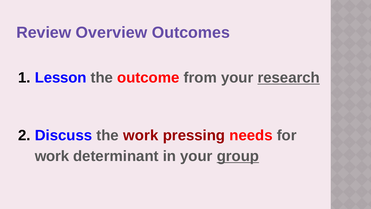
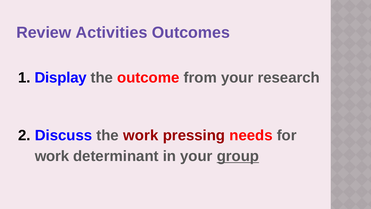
Overview: Overview -> Activities
Lesson: Lesson -> Display
research underline: present -> none
